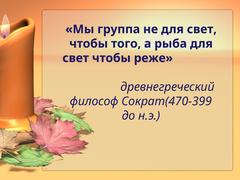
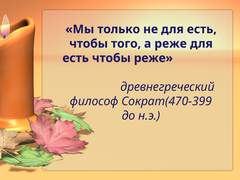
группа: группа -> только
не для свет: свет -> есть
а рыба: рыба -> реже
свет at (76, 58): свет -> есть
